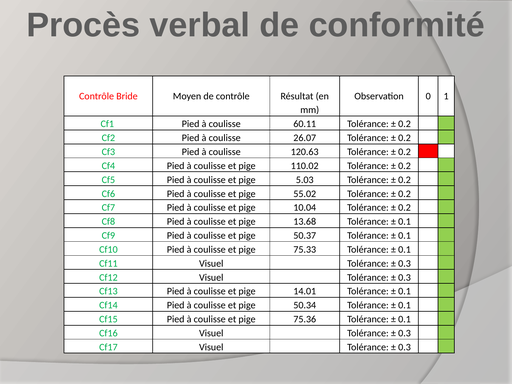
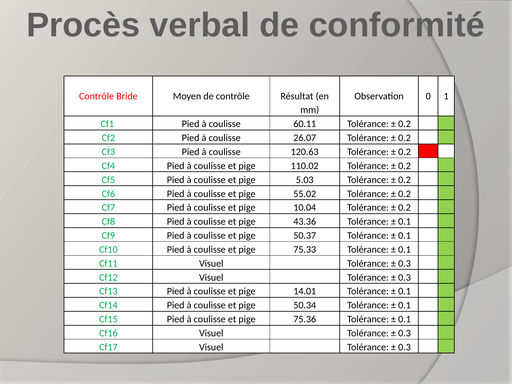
13.68: 13.68 -> 43.36
